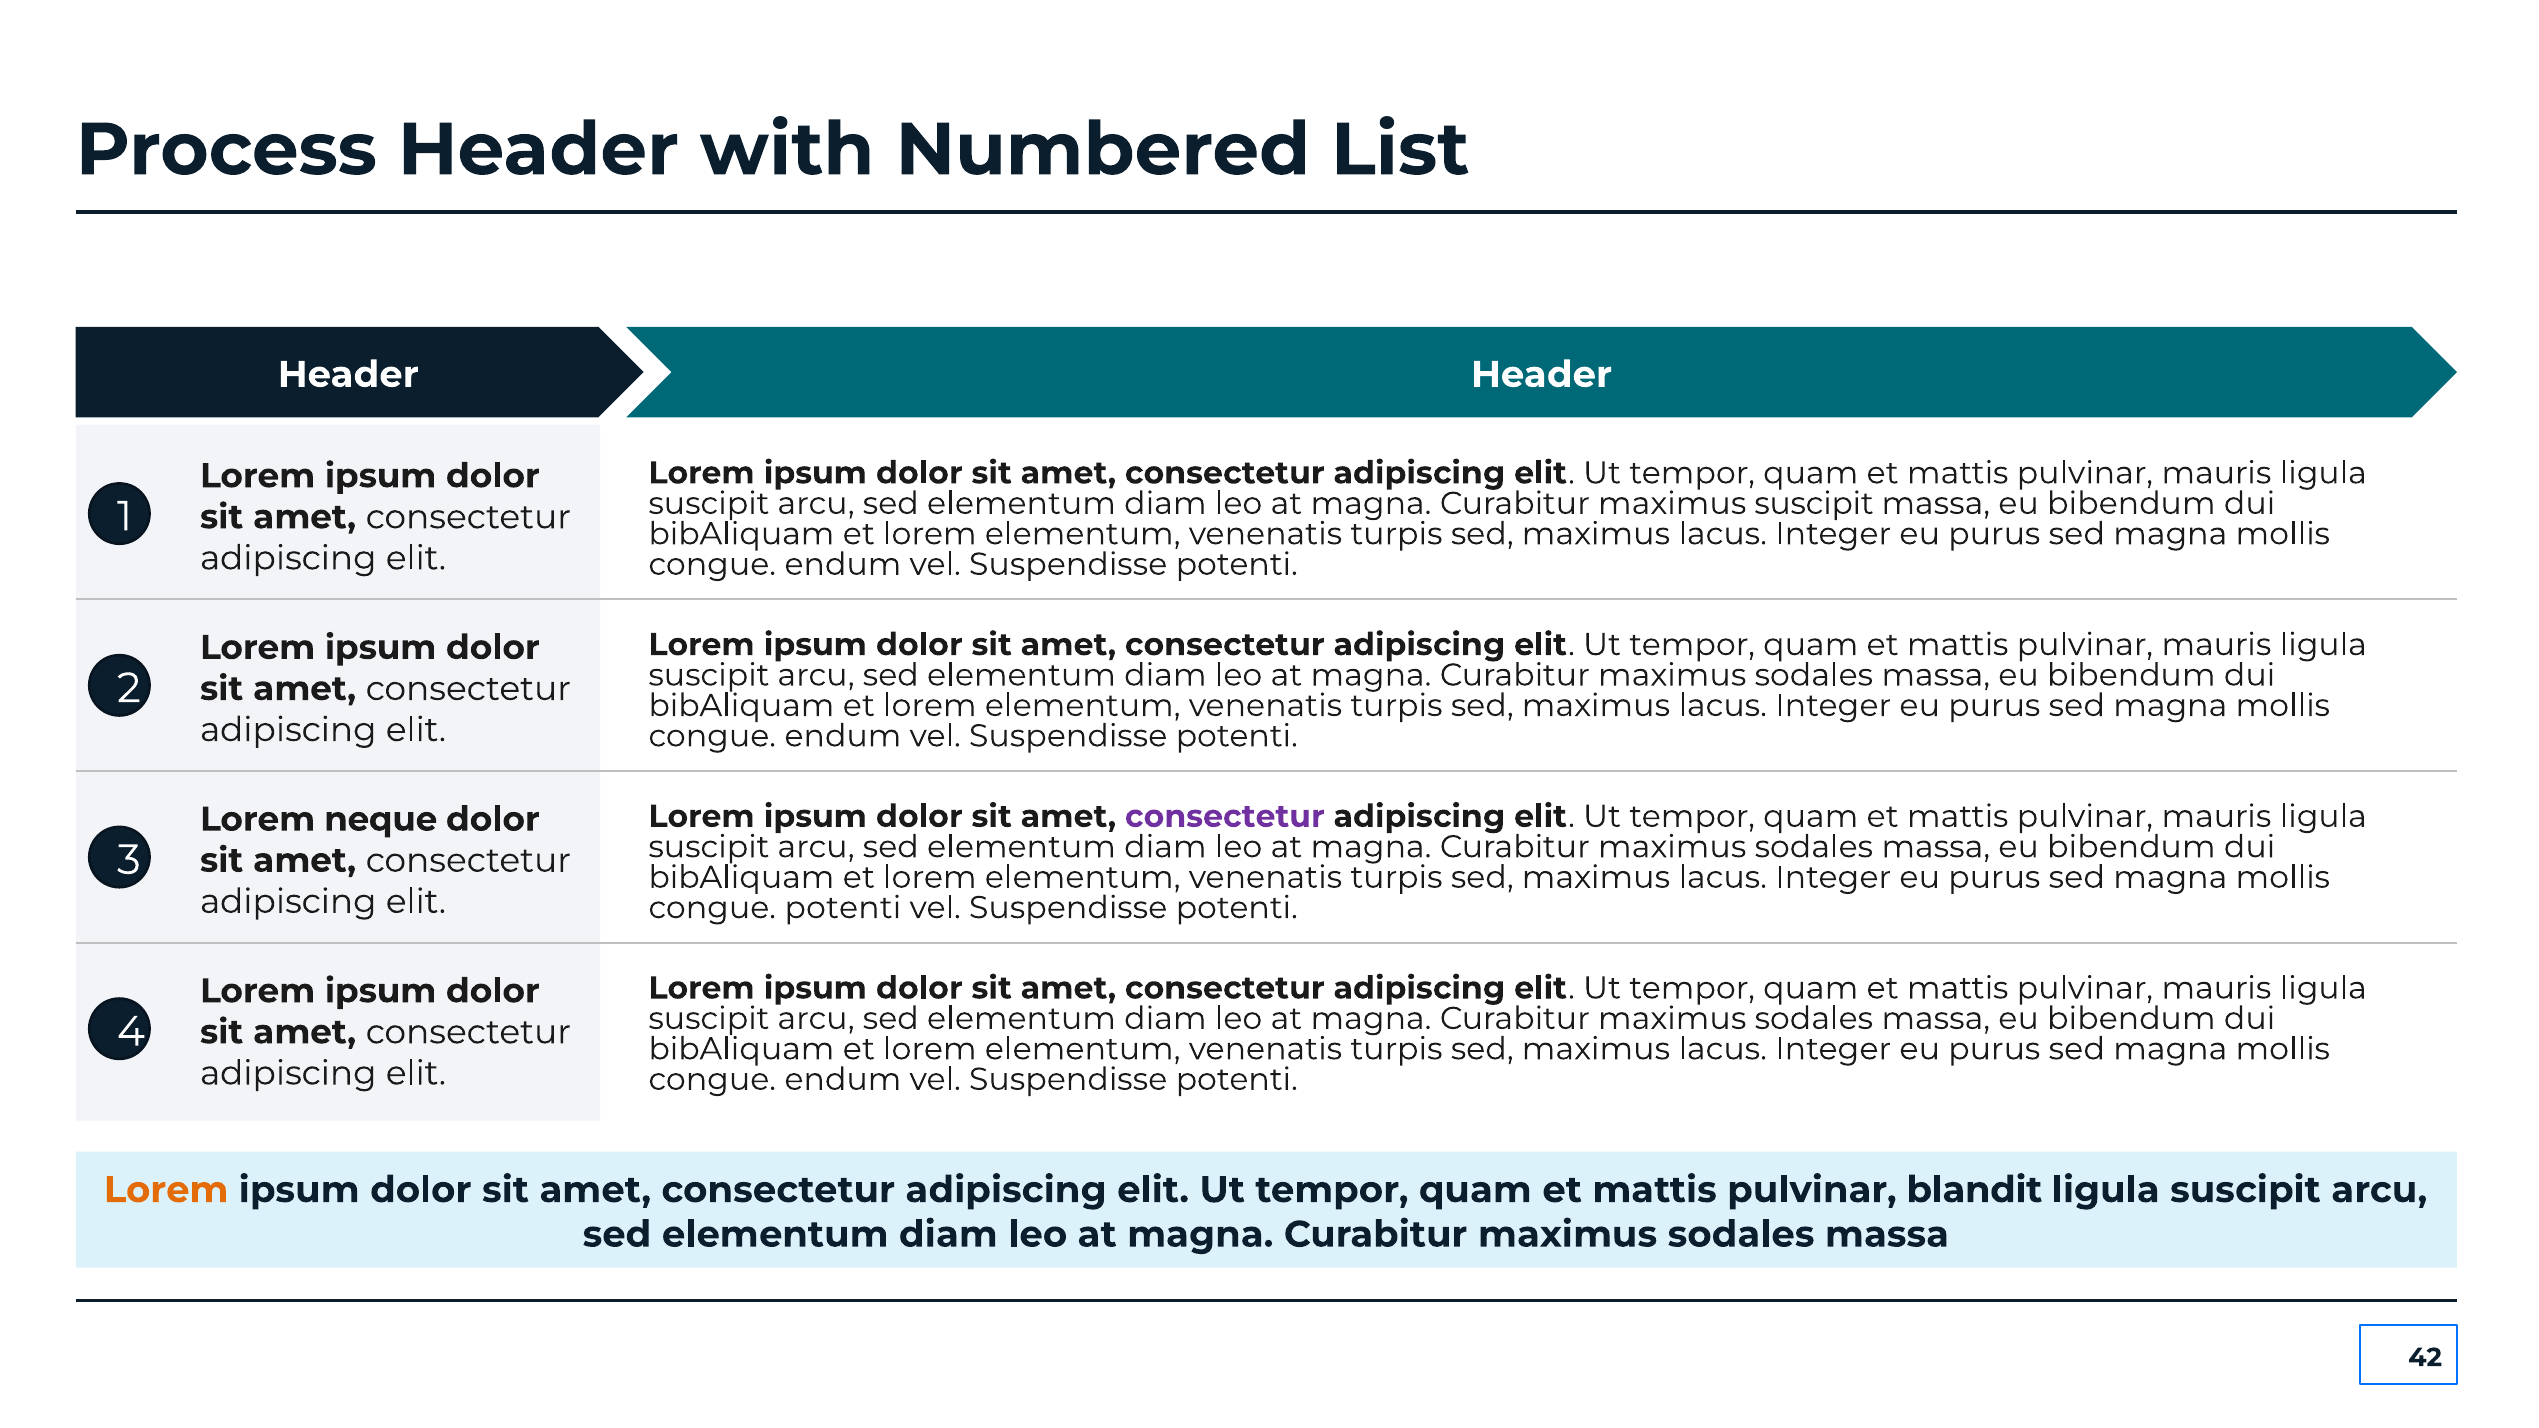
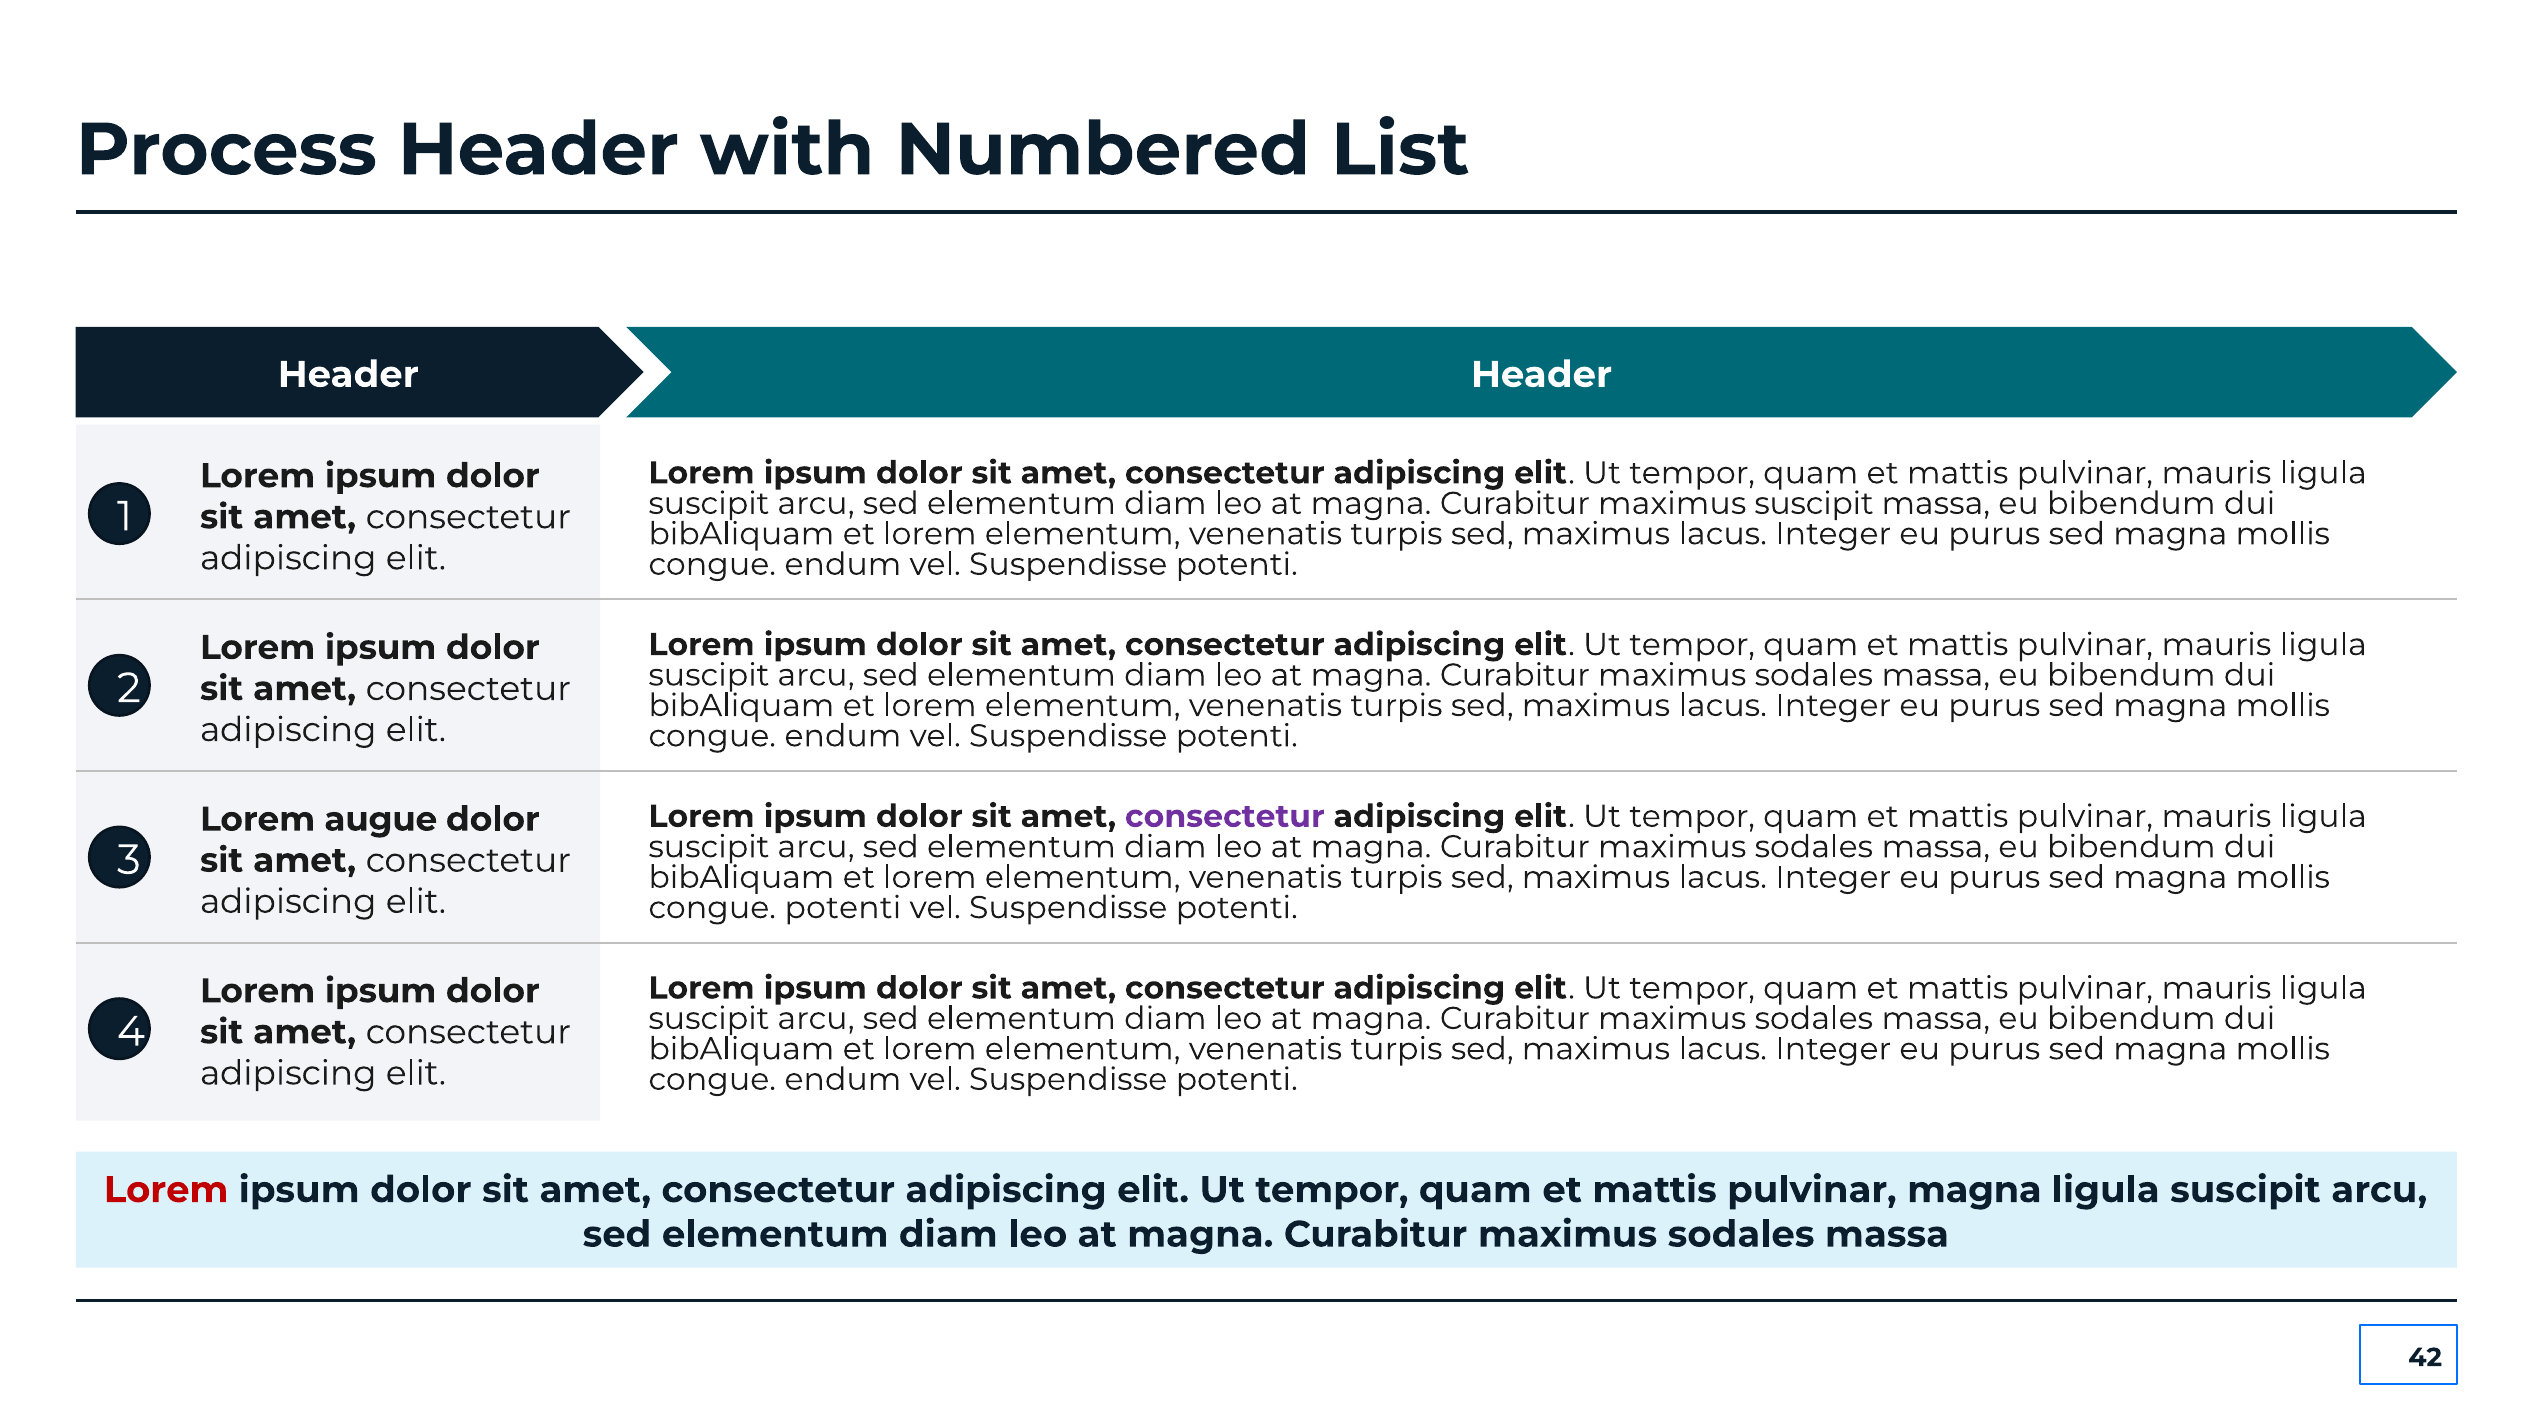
neque: neque -> augue
Lorem at (166, 1190) colour: orange -> red
pulvinar blandit: blandit -> magna
